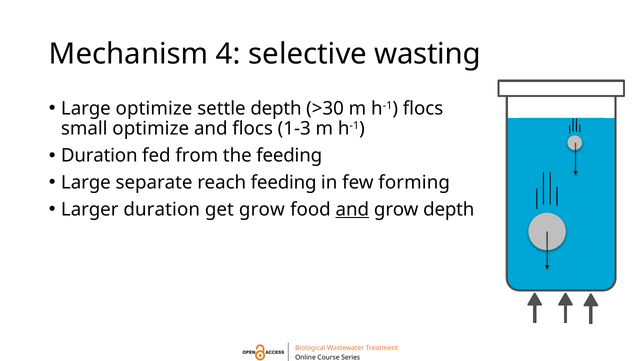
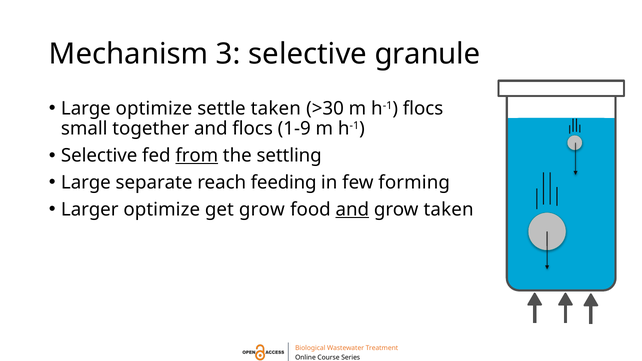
4: 4 -> 3
wasting: wasting -> granule
settle depth: depth -> taken
small optimize: optimize -> together
1-3: 1-3 -> 1-9
Duration at (99, 156): Duration -> Selective
from underline: none -> present
the feeding: feeding -> settling
Larger duration: duration -> optimize
grow depth: depth -> taken
